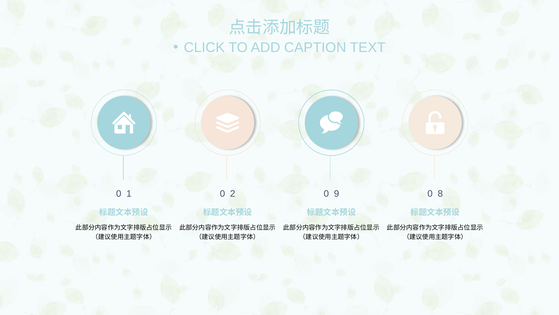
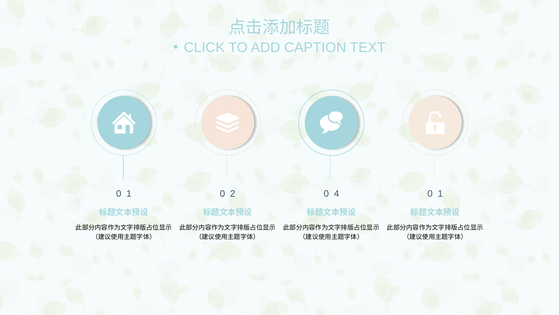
9: 9 -> 4
8 at (440, 193): 8 -> 1
